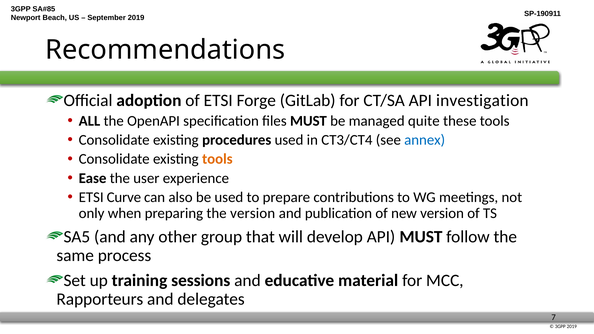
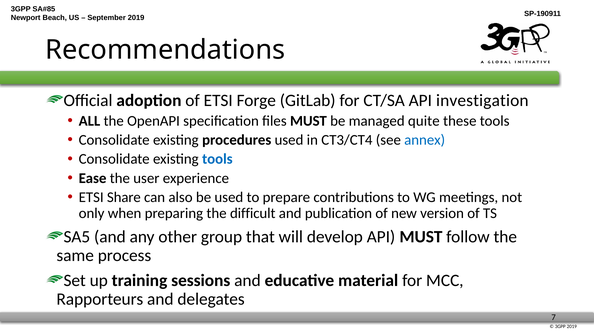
tools at (217, 159) colour: orange -> blue
Curve: Curve -> Share
the version: version -> difficult
